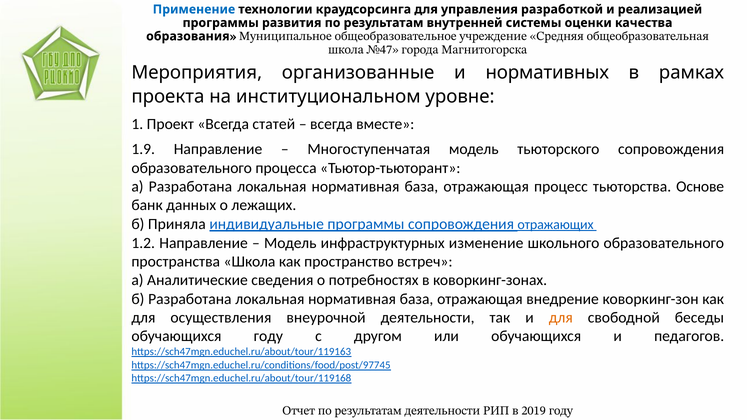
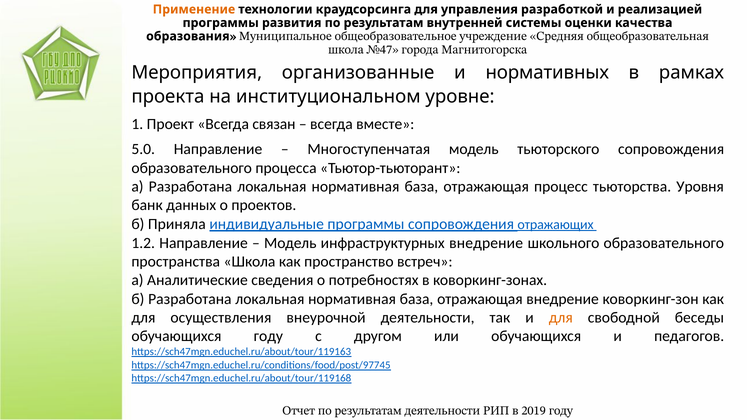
Применение colour: blue -> orange
статей: статей -> связан
1.9: 1.9 -> 5.0
Основе: Основе -> Уровня
лежащих: лежащих -> проектов
инфраструктурных изменение: изменение -> внедрение
